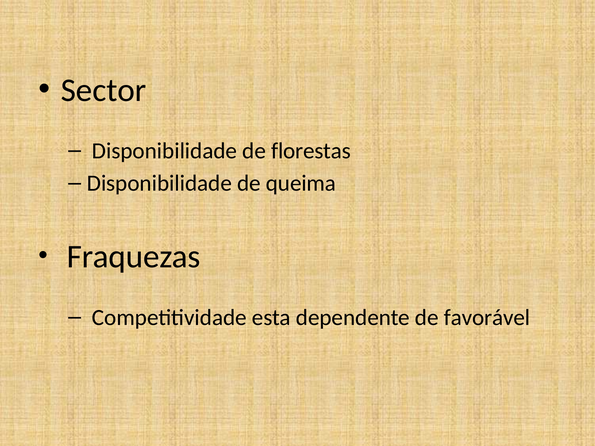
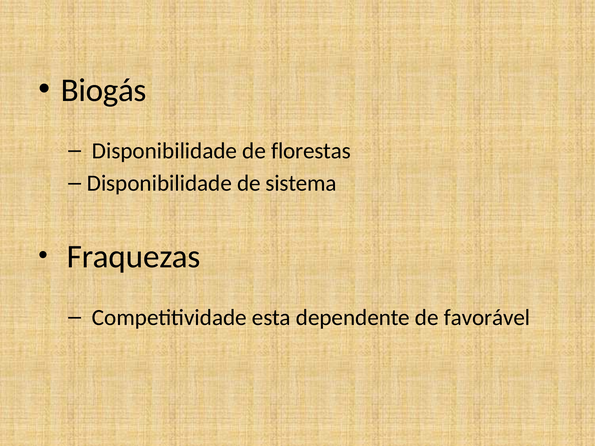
Sector: Sector -> Biogás
queima: queima -> sistema
